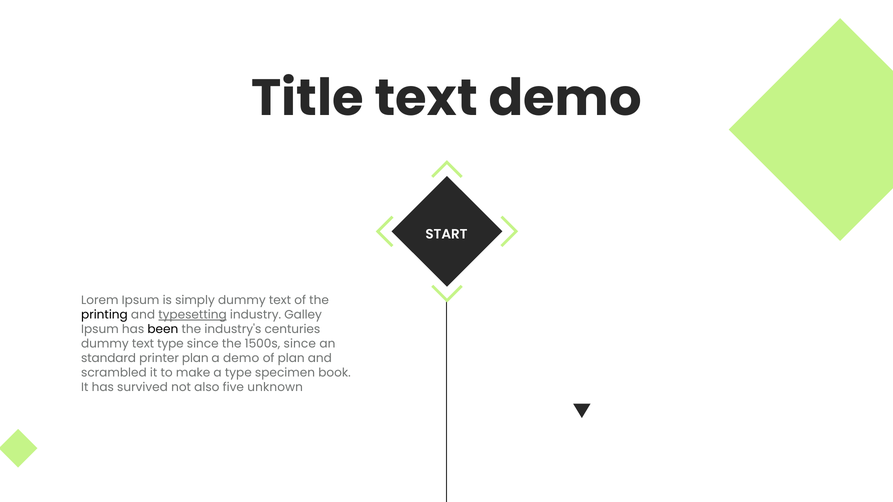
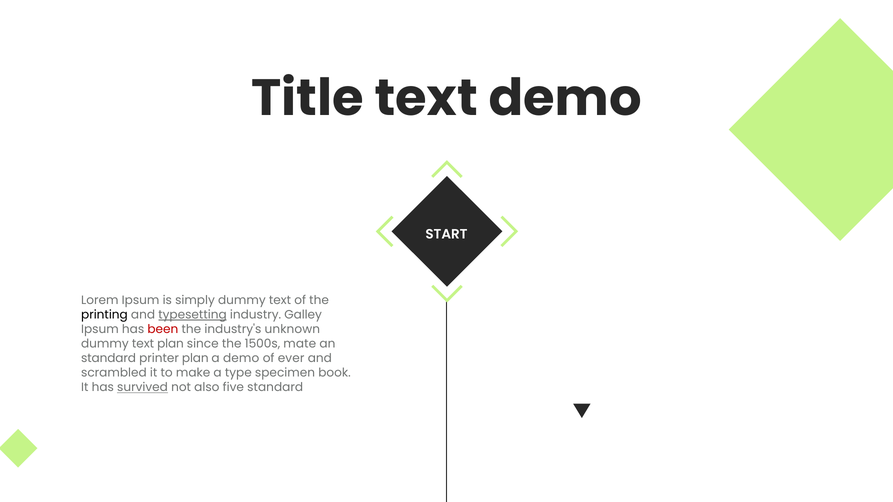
been colour: black -> red
centuries: centuries -> unknown
text type: type -> plan
1500s since: since -> mate
of plan: plan -> ever
survived underline: none -> present
five unknown: unknown -> standard
